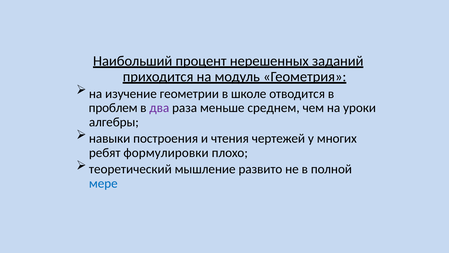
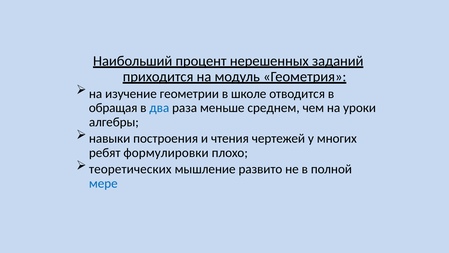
проблем: проблем -> обращая
два colour: purple -> blue
теоретический: теоретический -> теоретических
